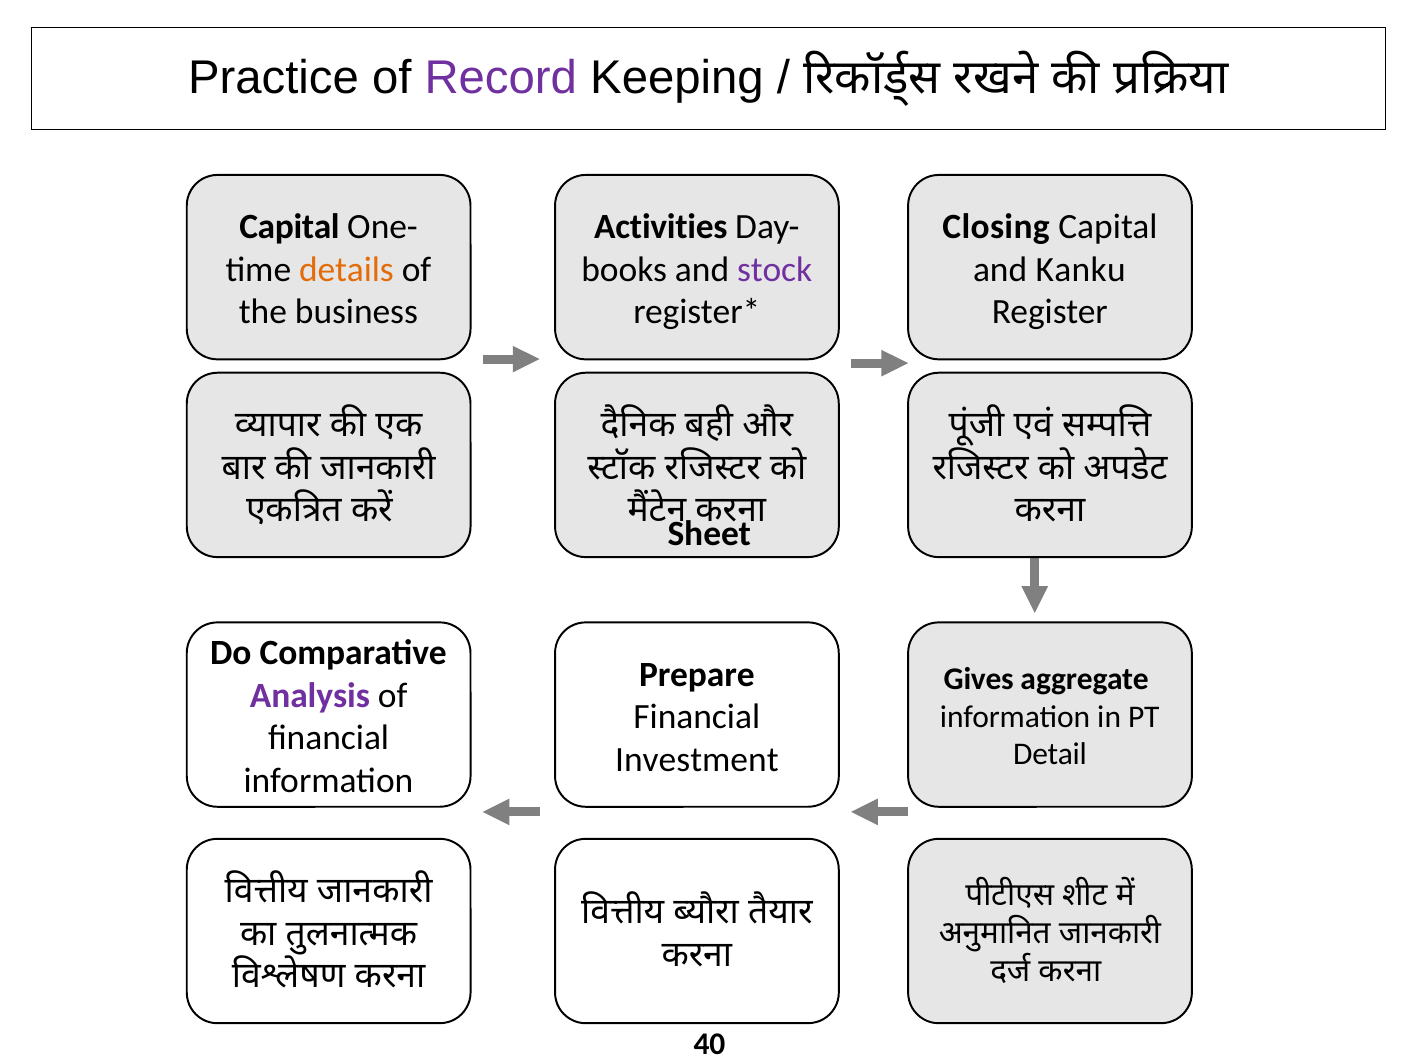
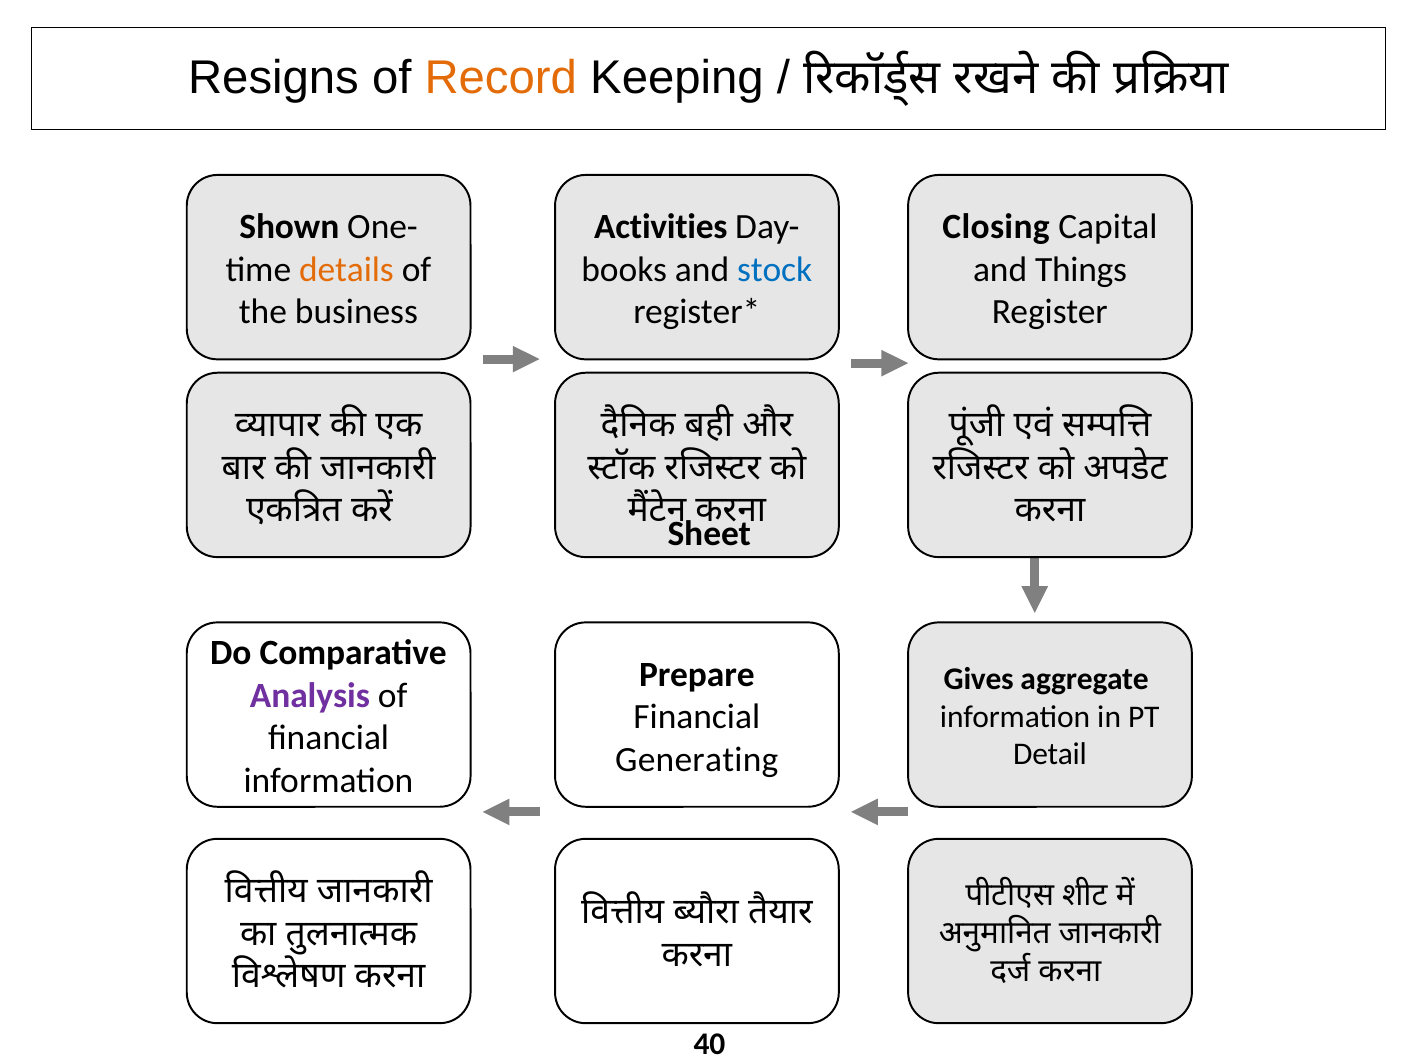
Practice: Practice -> Resigns
Record colour: purple -> orange
Capital at (289, 227): Capital -> Shown
stock colour: purple -> blue
Kanku: Kanku -> Things
Investment: Investment -> Generating
